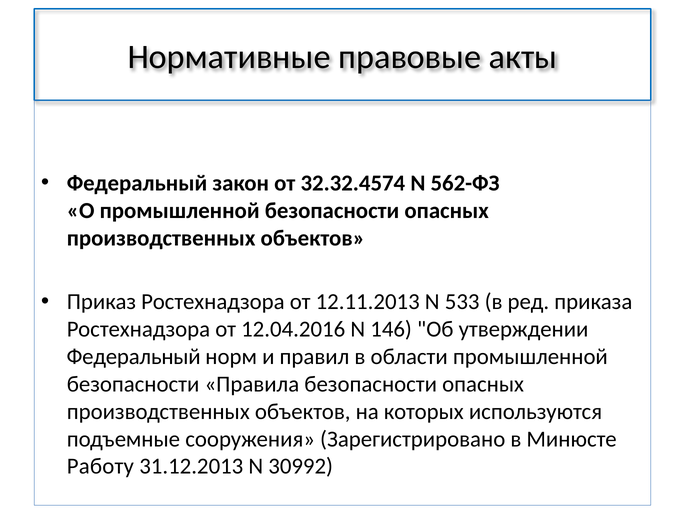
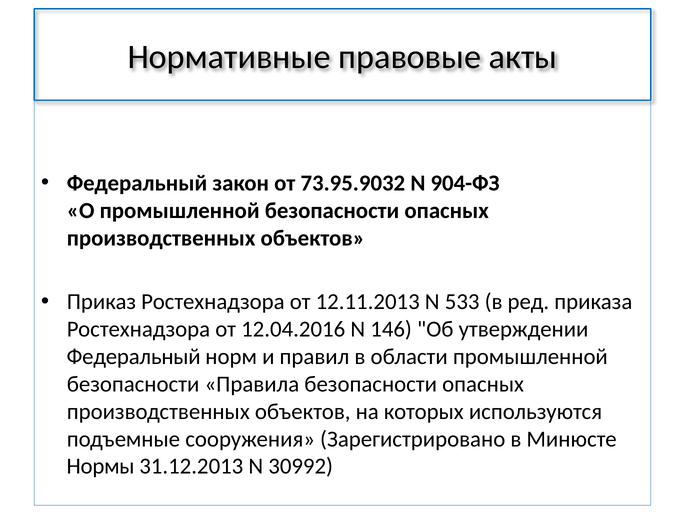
32.32.4574: 32.32.4574 -> 73.95.9032
562-ФЗ: 562-ФЗ -> 904-ФЗ
Работу: Работу -> Нормы
